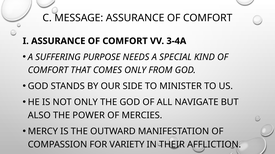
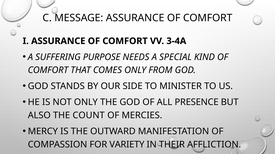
NAVIGATE: NAVIGATE -> PRESENCE
POWER: POWER -> COUNT
